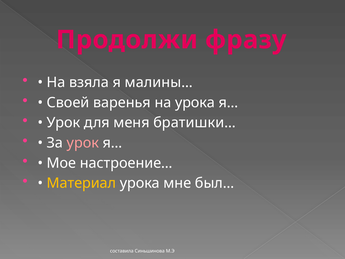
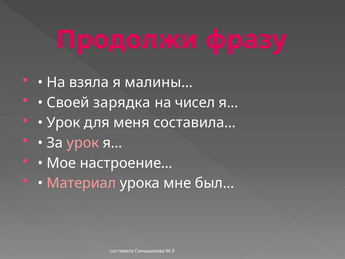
варенья: варенья -> зарядка
на урока: урока -> чисел
братишки…: братишки… -> составила…
Материал colour: yellow -> pink
